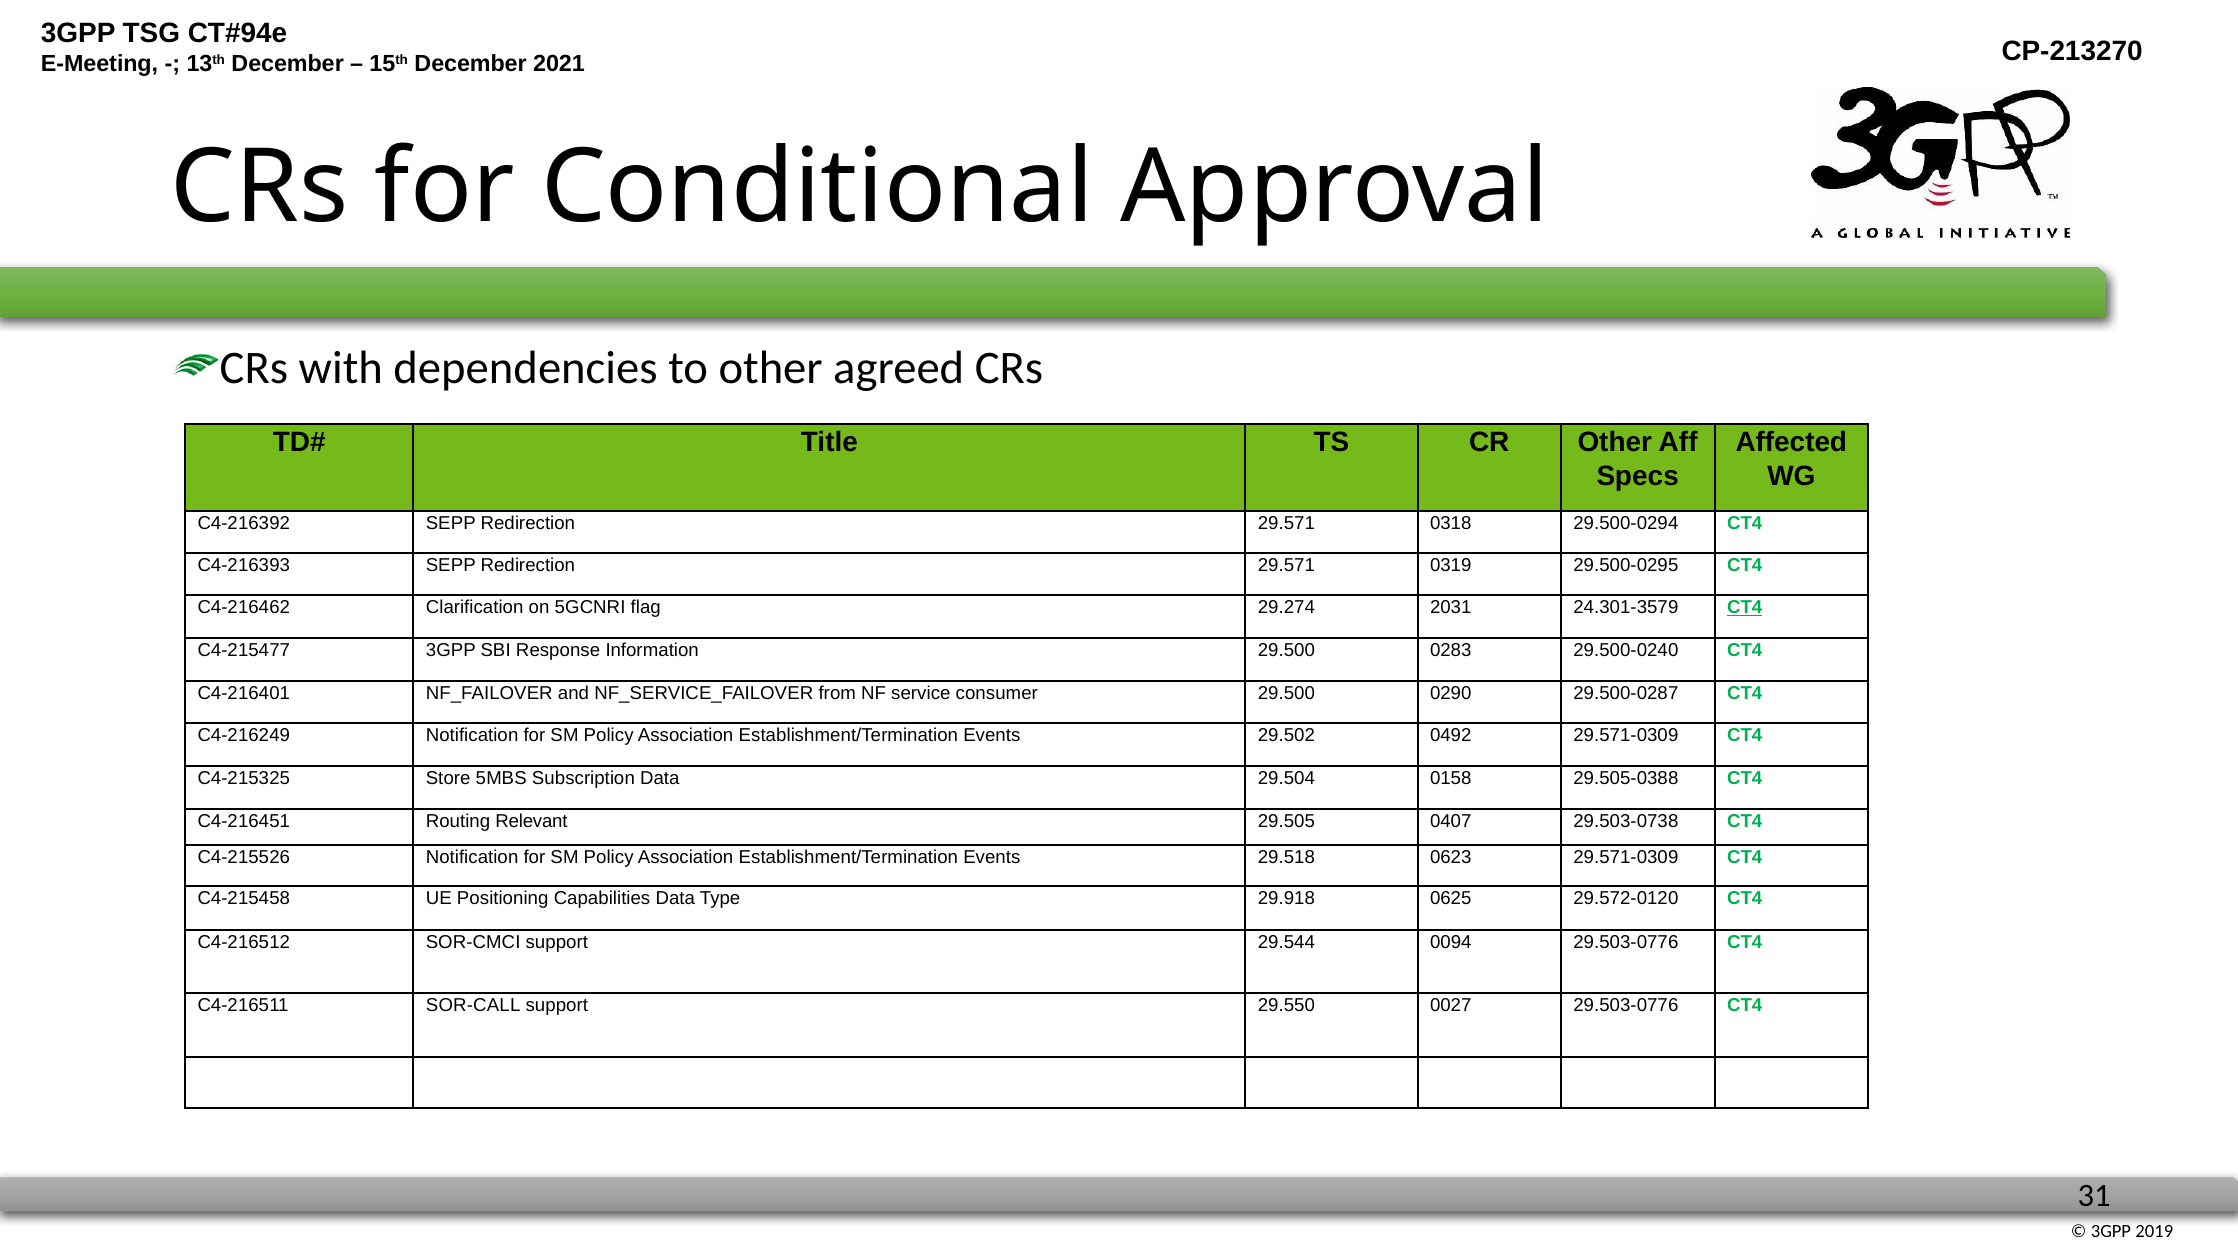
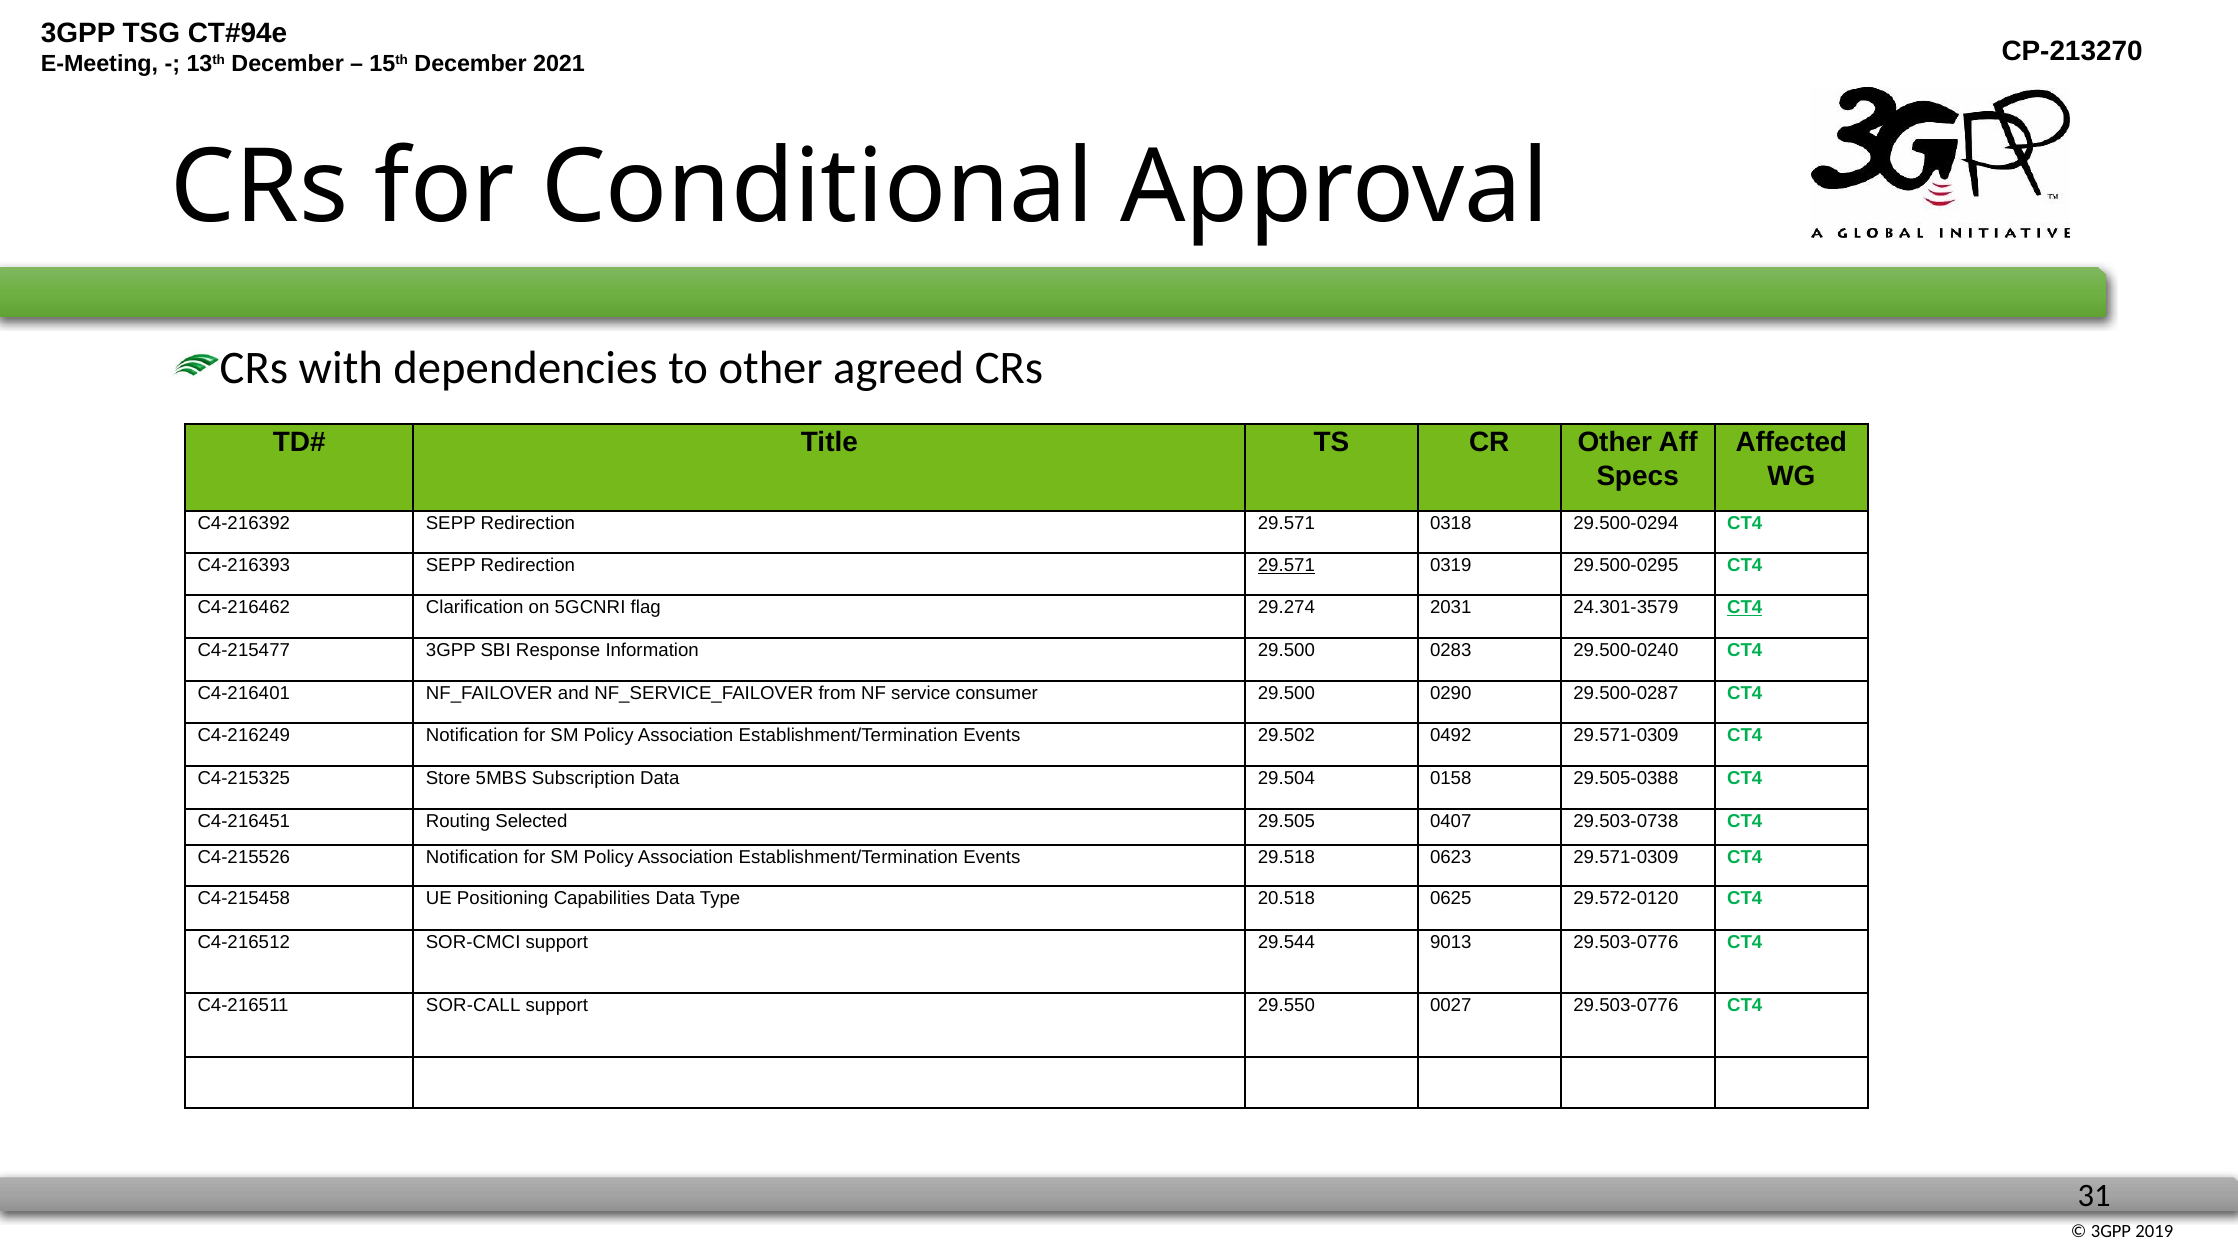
29.571 at (1286, 565) underline: none -> present
Relevant: Relevant -> Selected
29.918: 29.918 -> 20.518
0094: 0094 -> 9013
